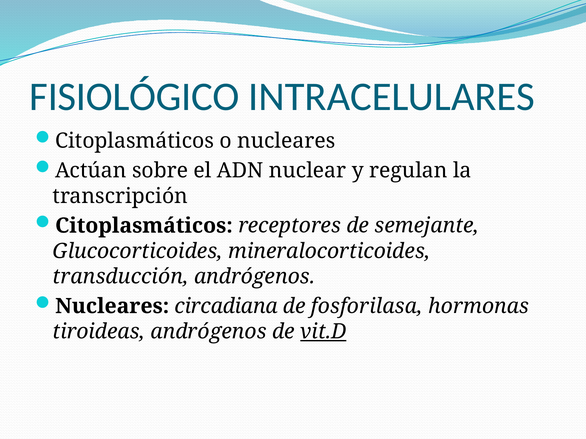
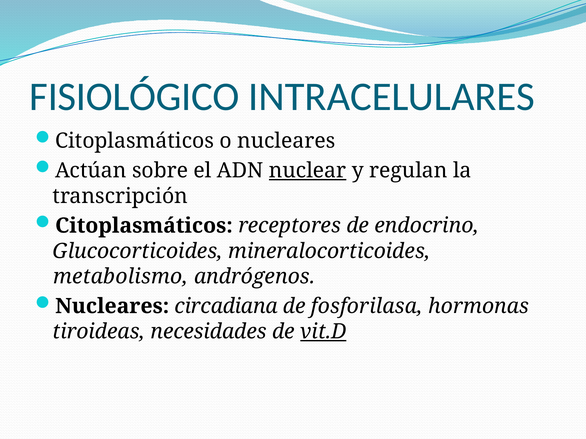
nuclear underline: none -> present
semejante: semejante -> endocrino
transducción: transducción -> metabolismo
tiroideas andrógenos: andrógenos -> necesidades
